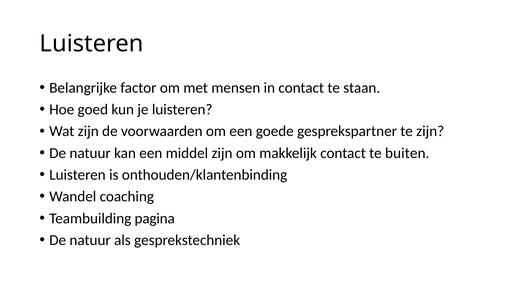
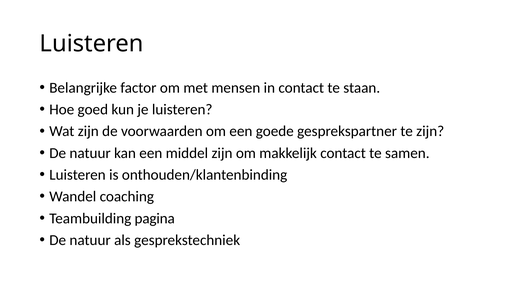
buiten: buiten -> samen
